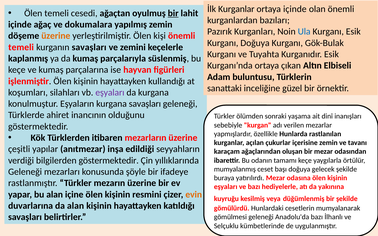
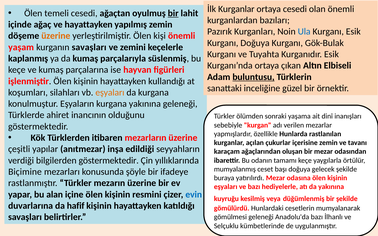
ortaya içinde: içinde -> cesedi
ve dokumalara: dokumalara -> hayattayken
temeli at (21, 47): temeli -> yaşam
buluntusu underline: none -> present
eşyaları at (110, 93) colour: purple -> orange
kurgana savaşları: savaşları -> yakınına
Geleneği at (25, 172): Geleneği -> Biçimine
evin colour: orange -> blue
da alan: alan -> hafif
